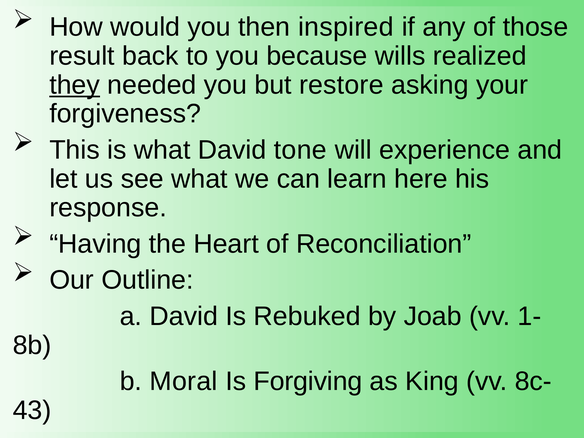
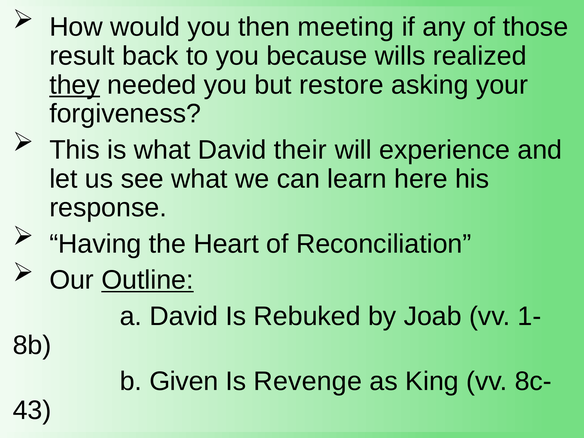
inspired: inspired -> meeting
tone: tone -> their
Outline underline: none -> present
Moral: Moral -> Given
Forgiving: Forgiving -> Revenge
